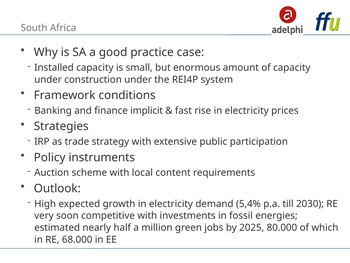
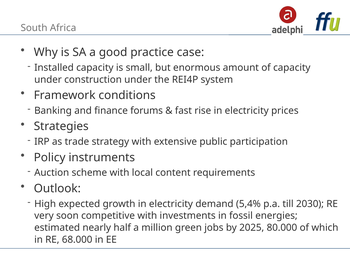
implicit: implicit -> forums
